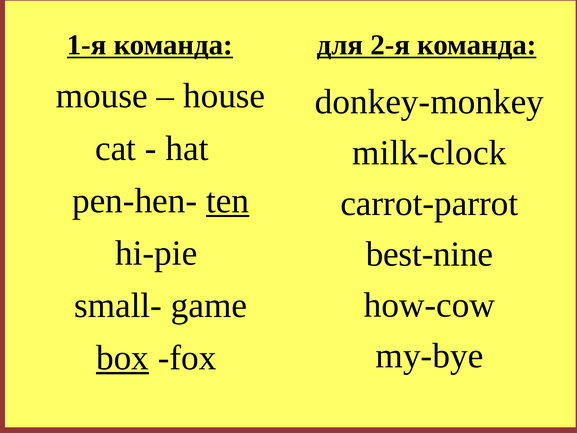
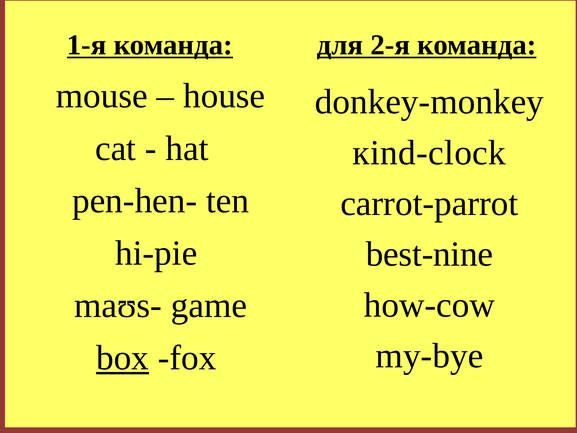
milk-clock: milk-clock -> кind-clock
ten underline: present -> none
small-: small- -> maʊs-
